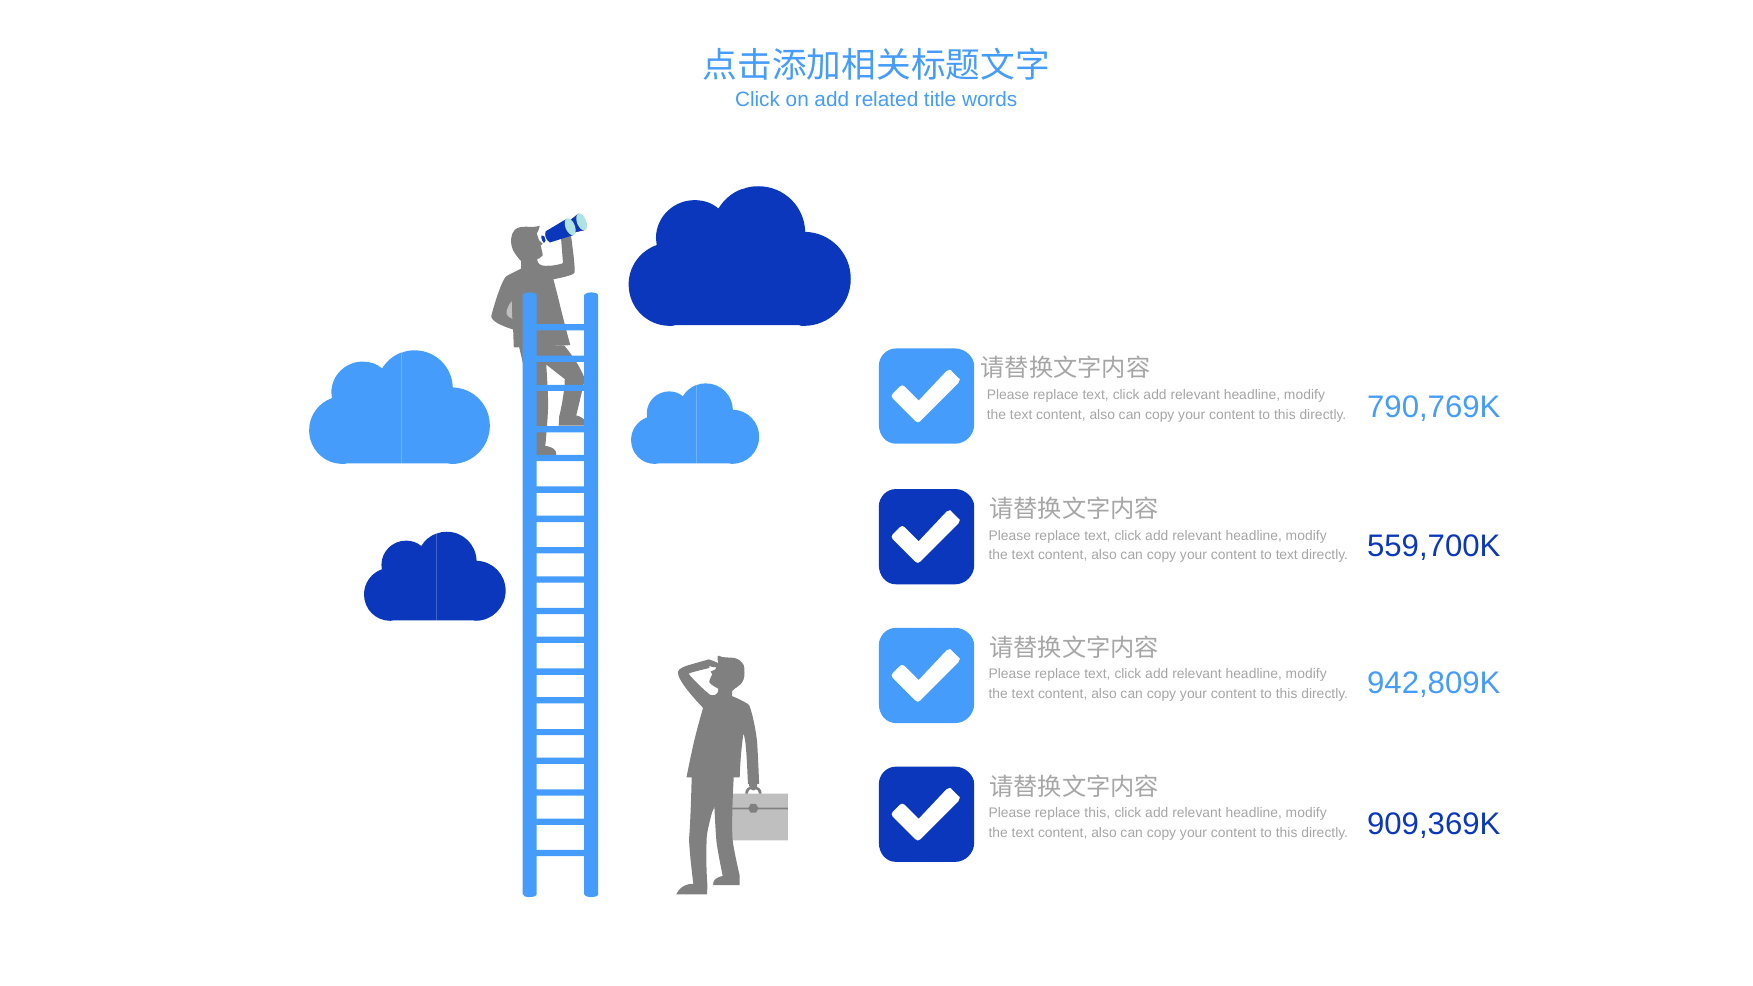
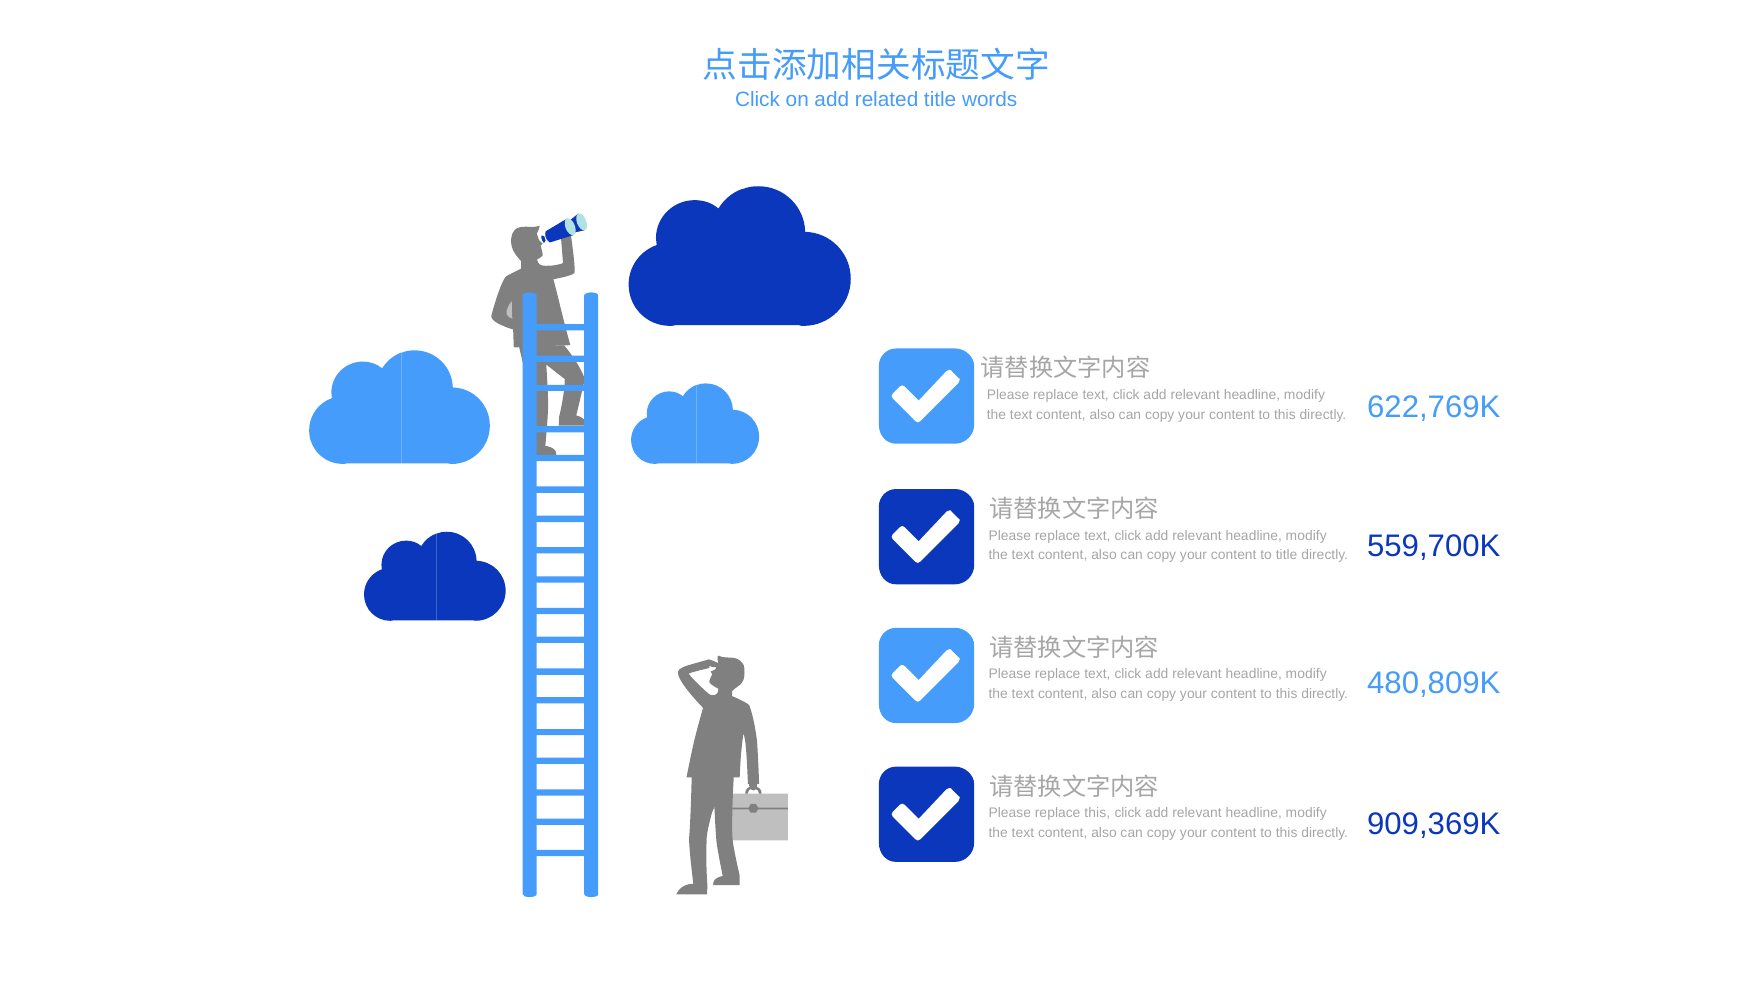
790,769K: 790,769K -> 622,769K
to text: text -> title
942,809K: 942,809K -> 480,809K
